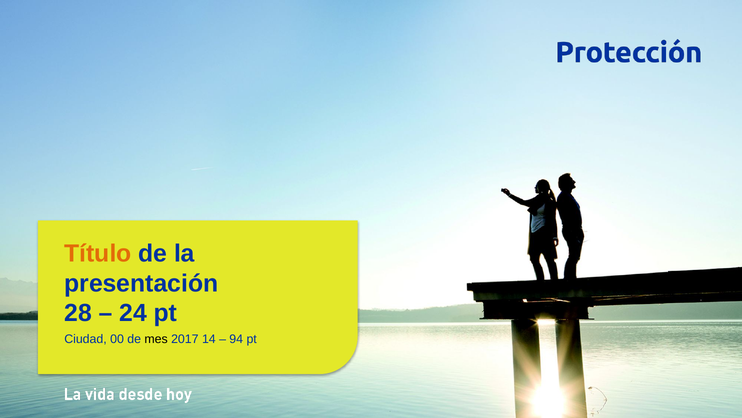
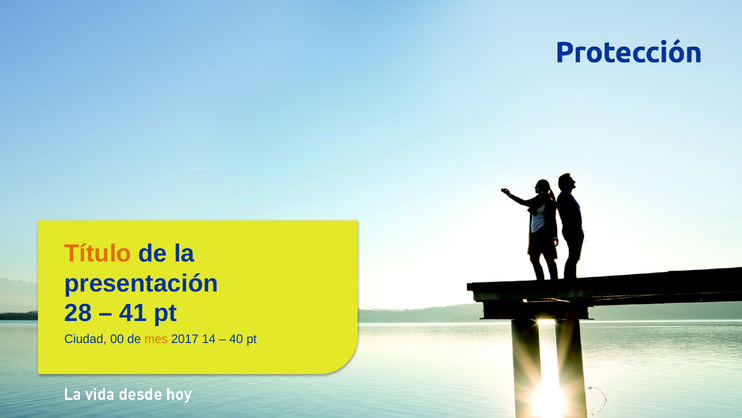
24: 24 -> 41
mes colour: black -> orange
94: 94 -> 40
